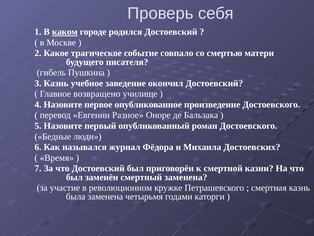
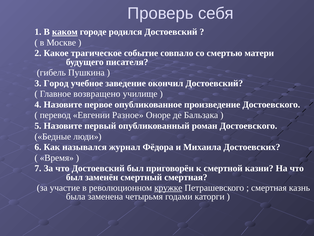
3 Казнь: Казнь -> Город
смертный заменена: заменена -> смертная
кружке underline: none -> present
